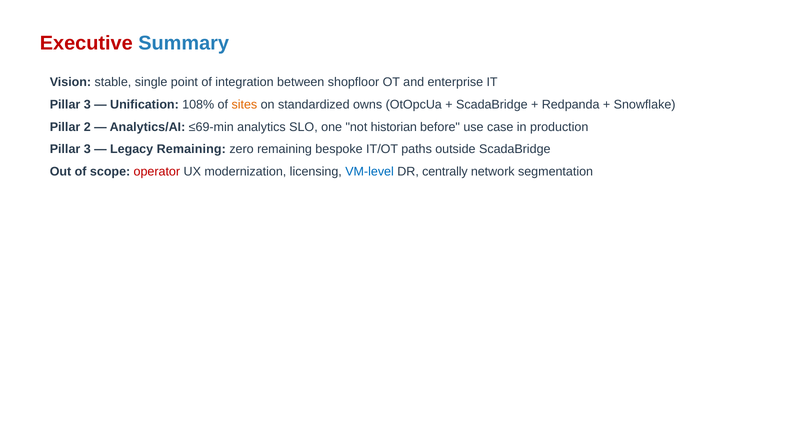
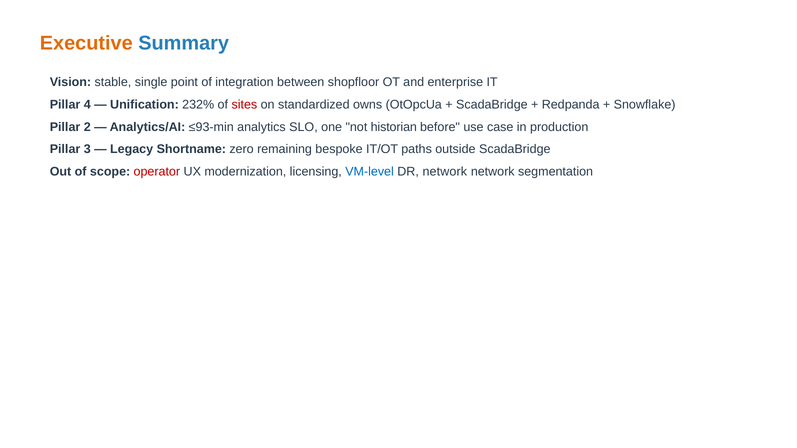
Executive colour: red -> orange
3 at (87, 105): 3 -> 4
108%: 108% -> 232%
sites colour: orange -> red
≤69-min: ≤69-min -> ≤93-min
Legacy Remaining: Remaining -> Shortname
DR centrally: centrally -> network
